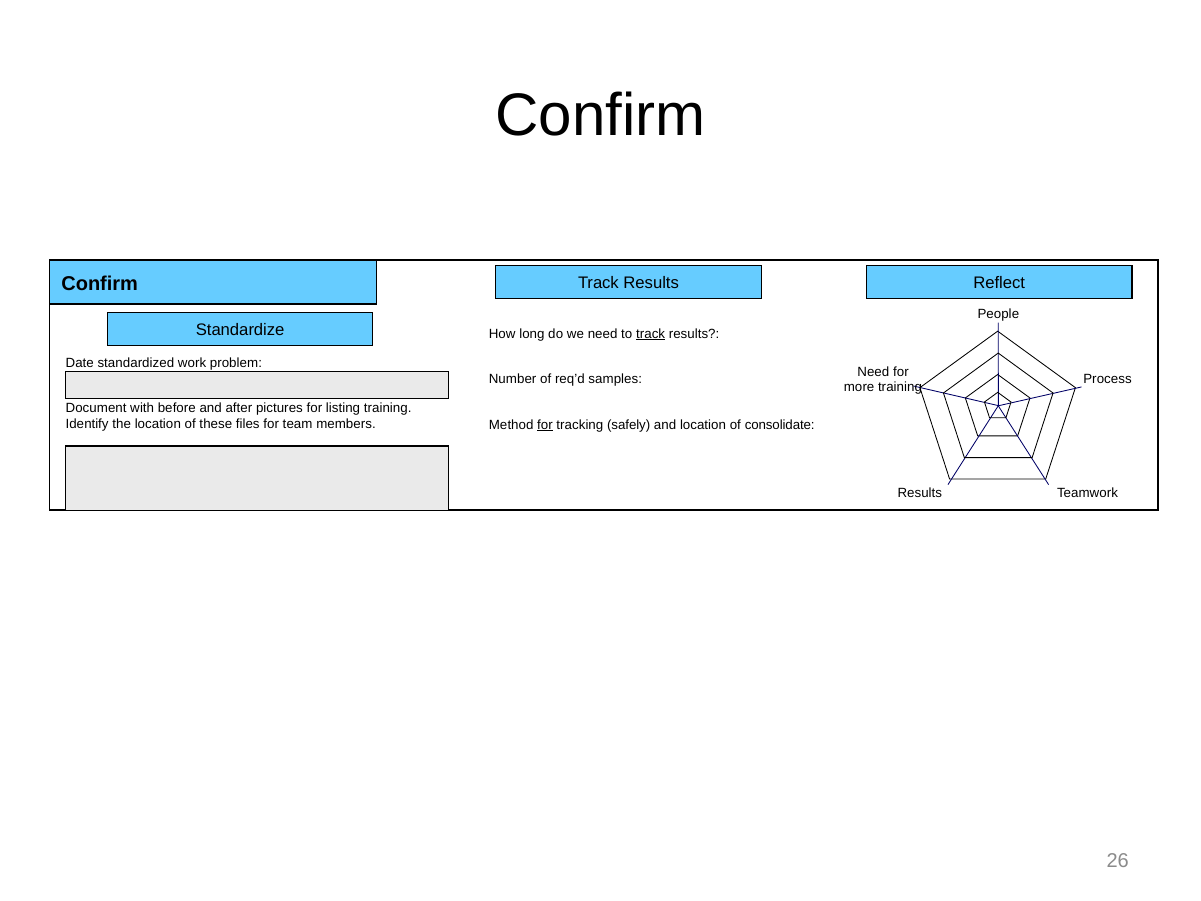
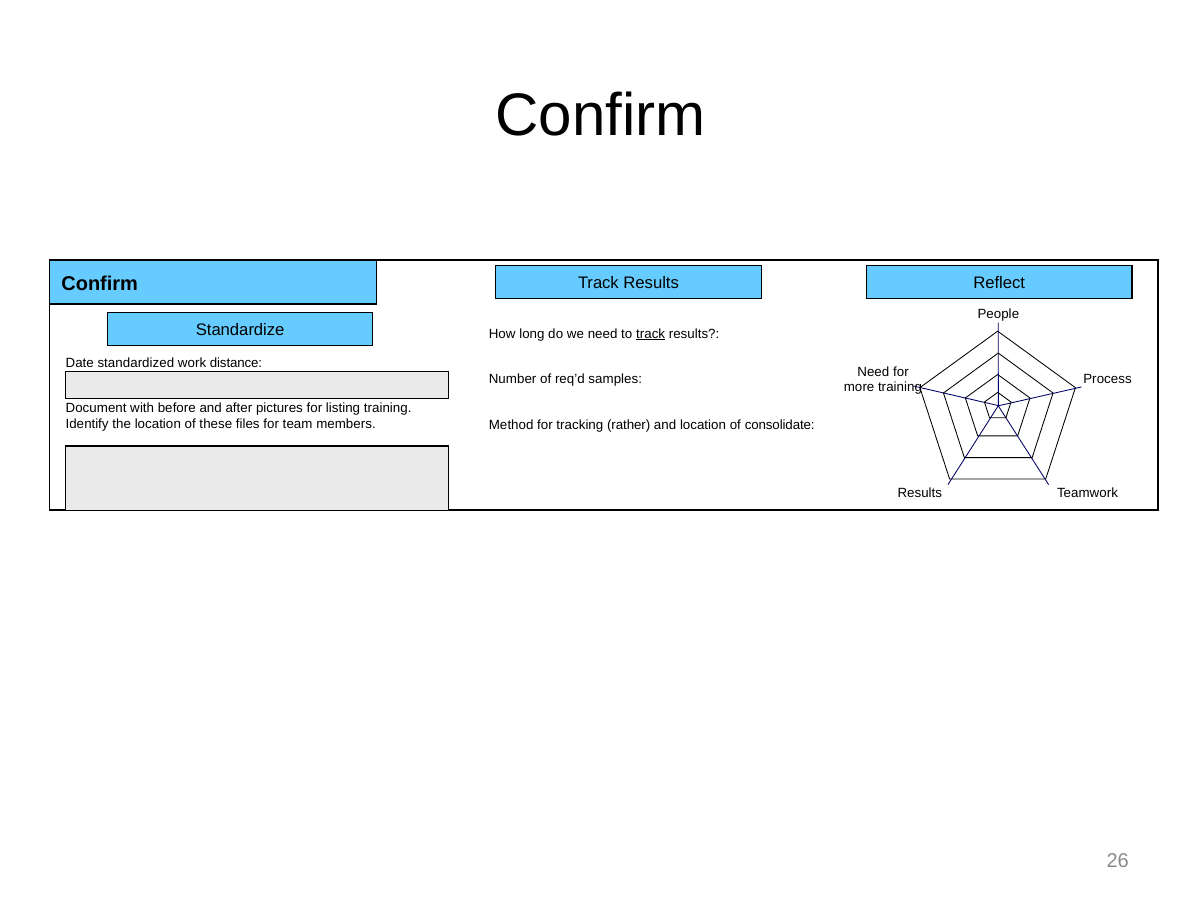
problem: problem -> distance
for at (545, 425) underline: present -> none
safely: safely -> rather
